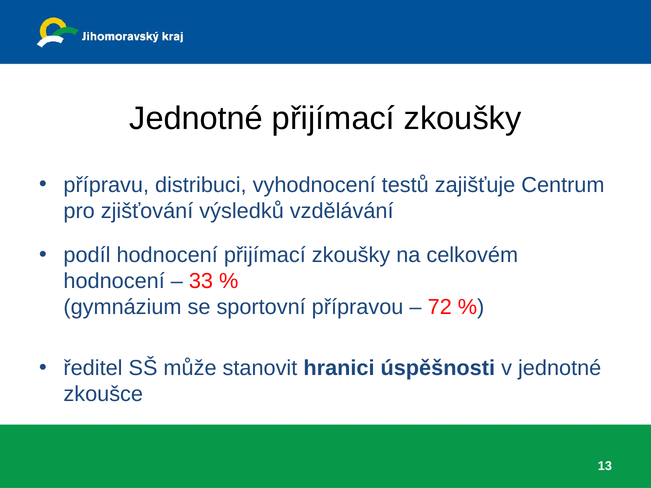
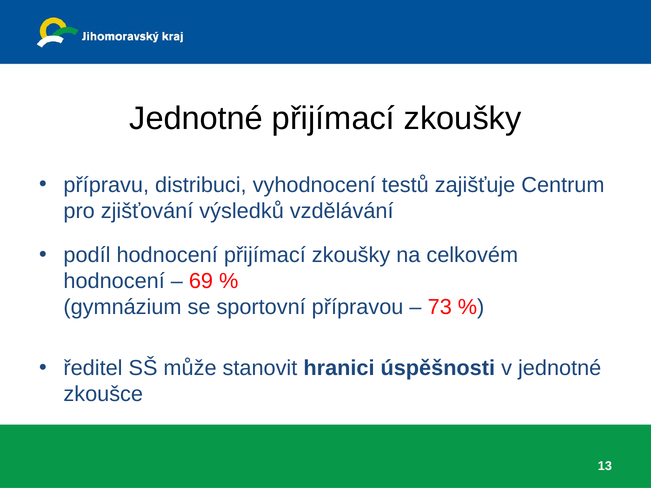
33: 33 -> 69
72: 72 -> 73
